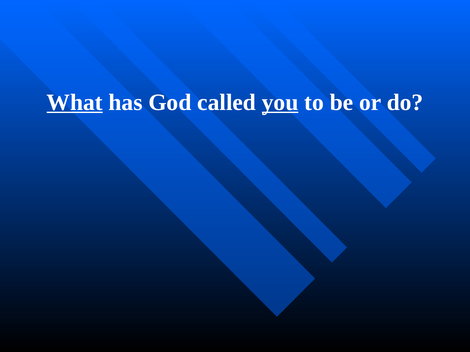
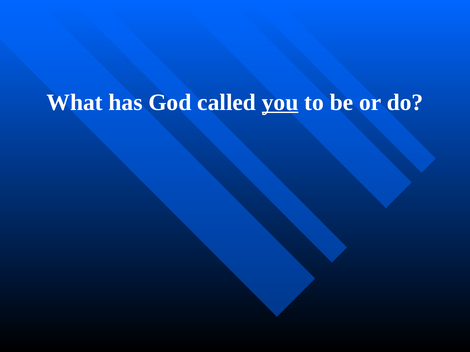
What underline: present -> none
